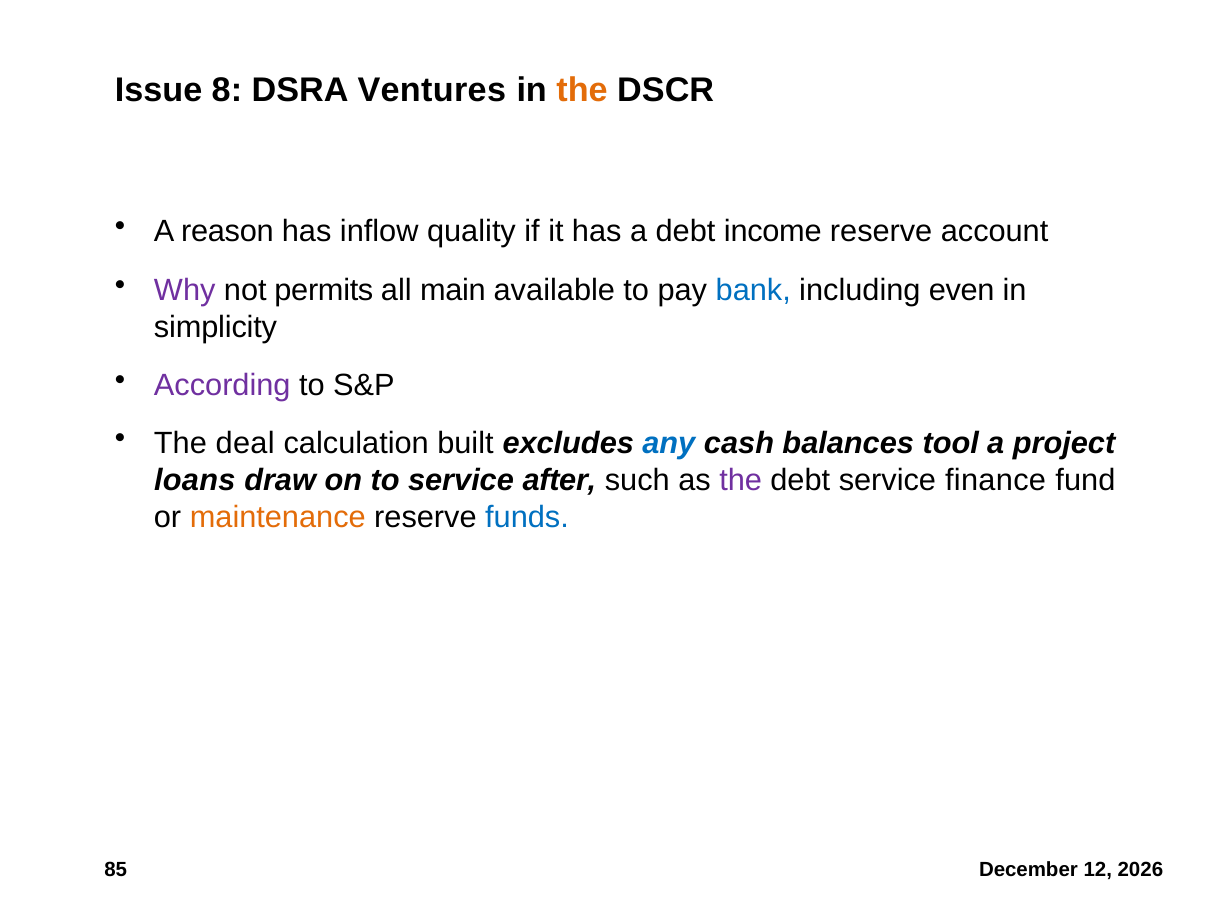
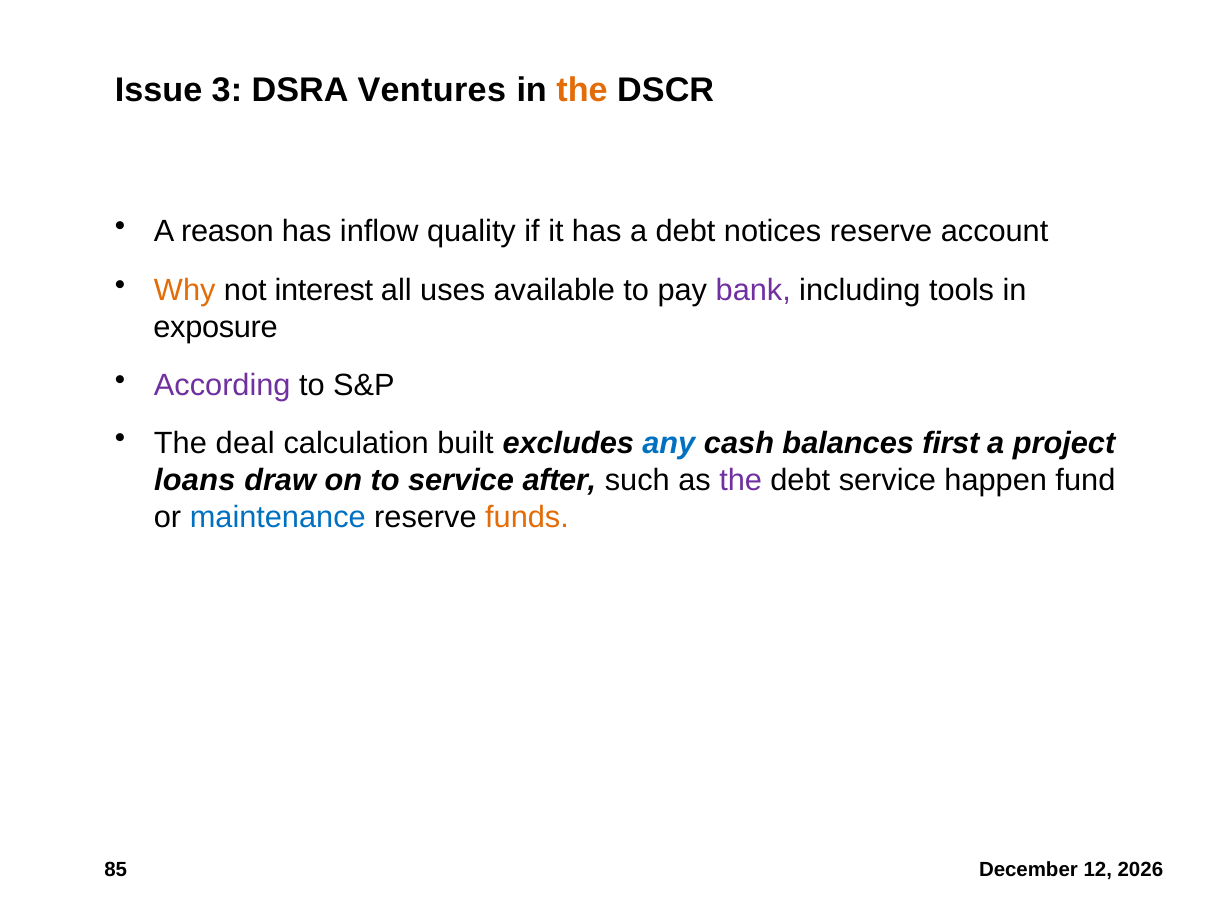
8: 8 -> 3
income: income -> notices
Why colour: purple -> orange
permits: permits -> interest
main: main -> uses
bank colour: blue -> purple
even: even -> tools
simplicity: simplicity -> exposure
tool: tool -> first
finance: finance -> happen
maintenance colour: orange -> blue
funds colour: blue -> orange
